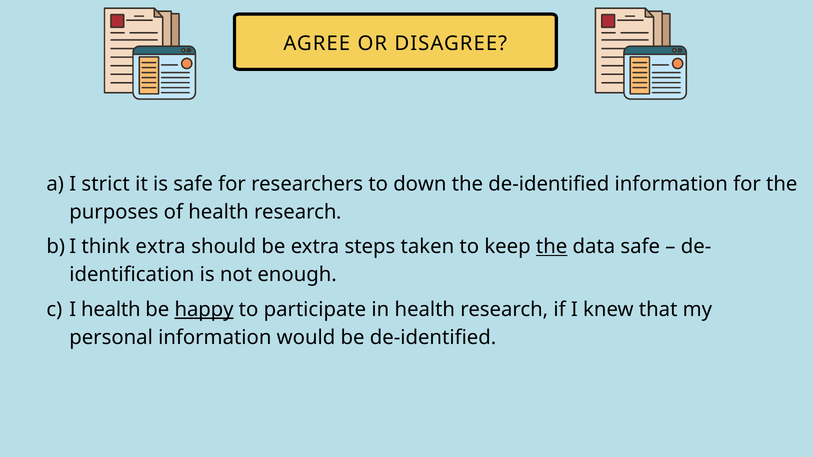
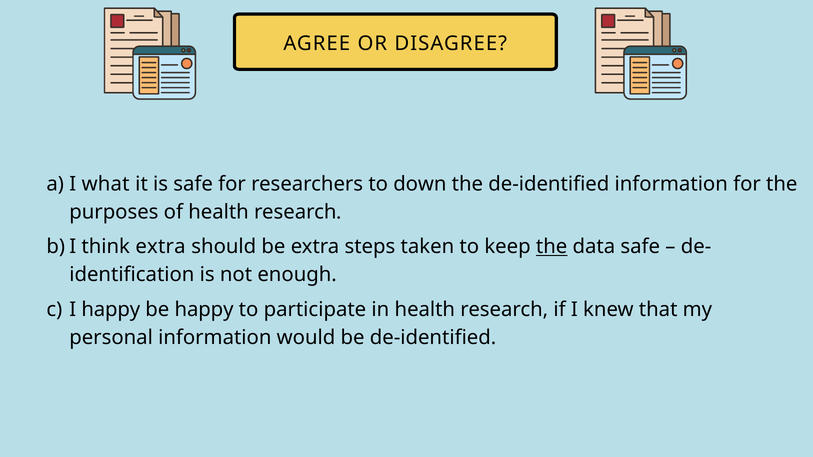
strict: strict -> what
I health: health -> happy
happy at (204, 310) underline: present -> none
